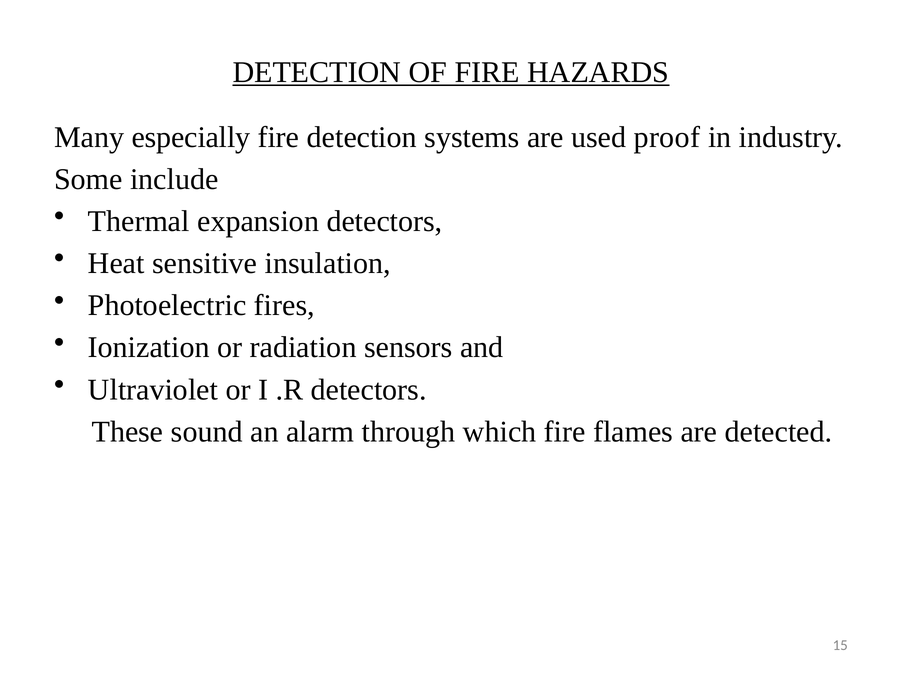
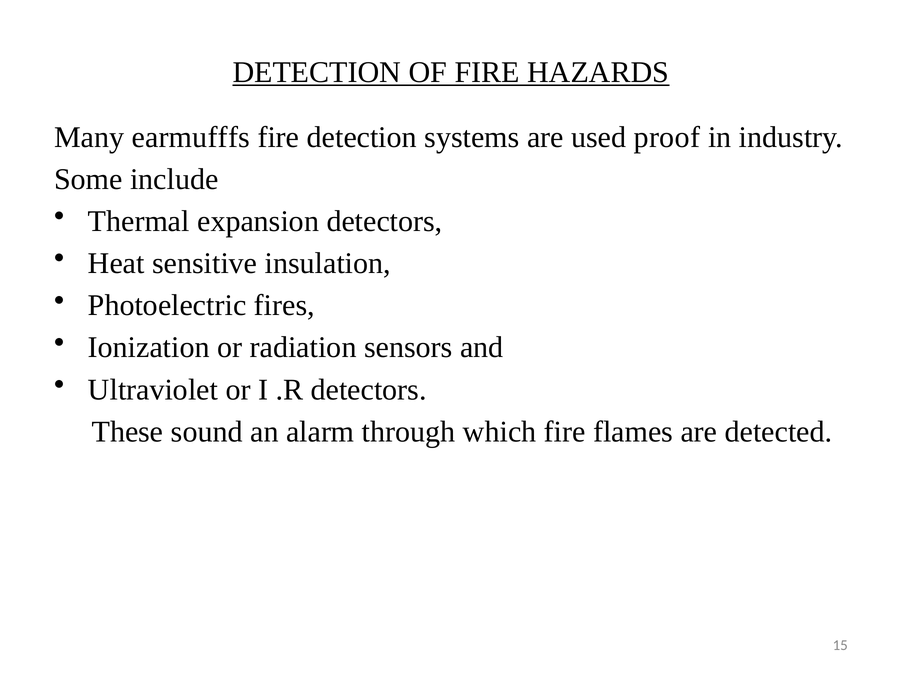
especially: especially -> earmufffs
